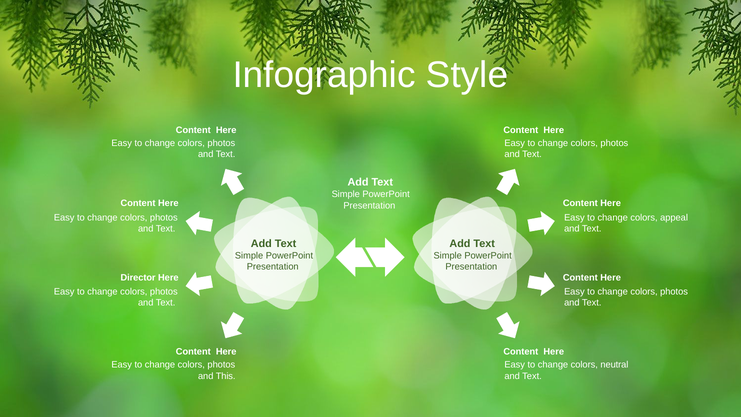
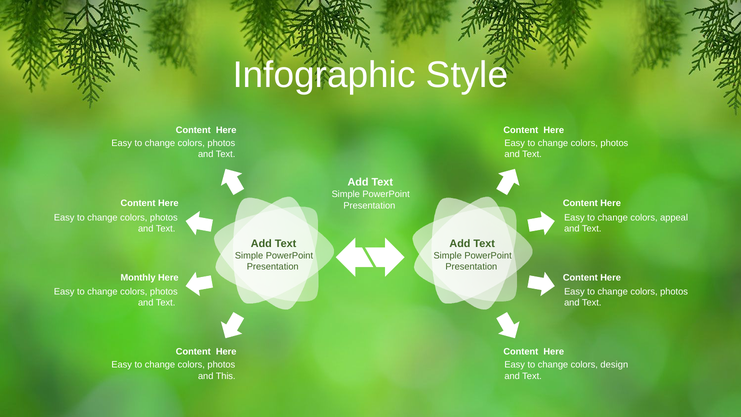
Director: Director -> Monthly
neutral: neutral -> design
